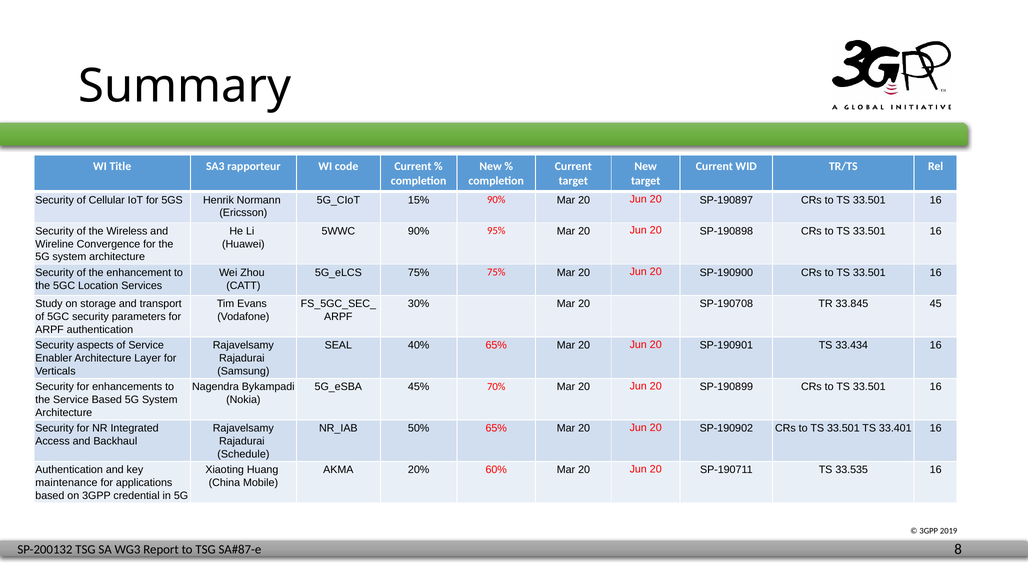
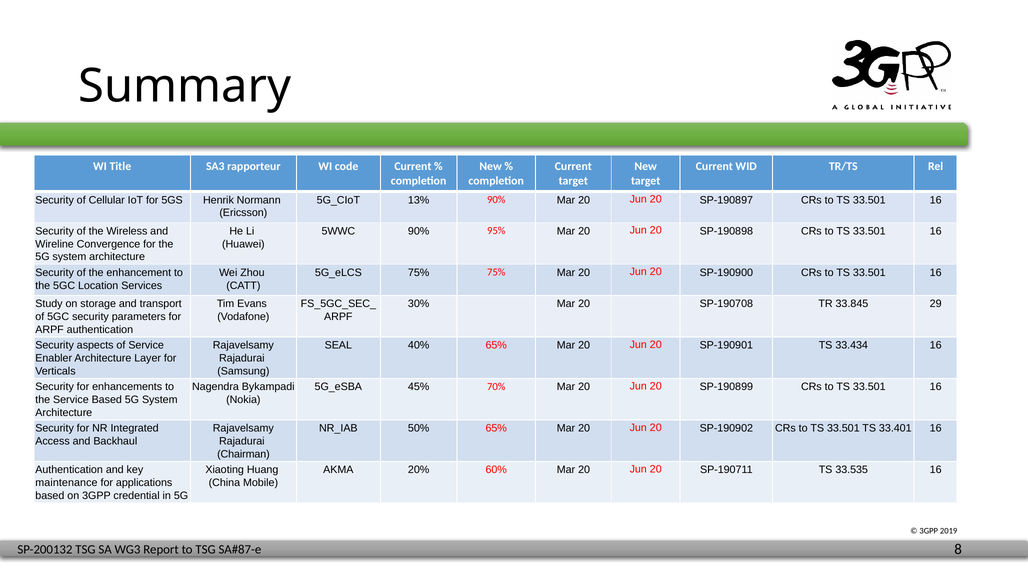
15%: 15% -> 13%
45: 45 -> 29
Schedule: Schedule -> Chairman
